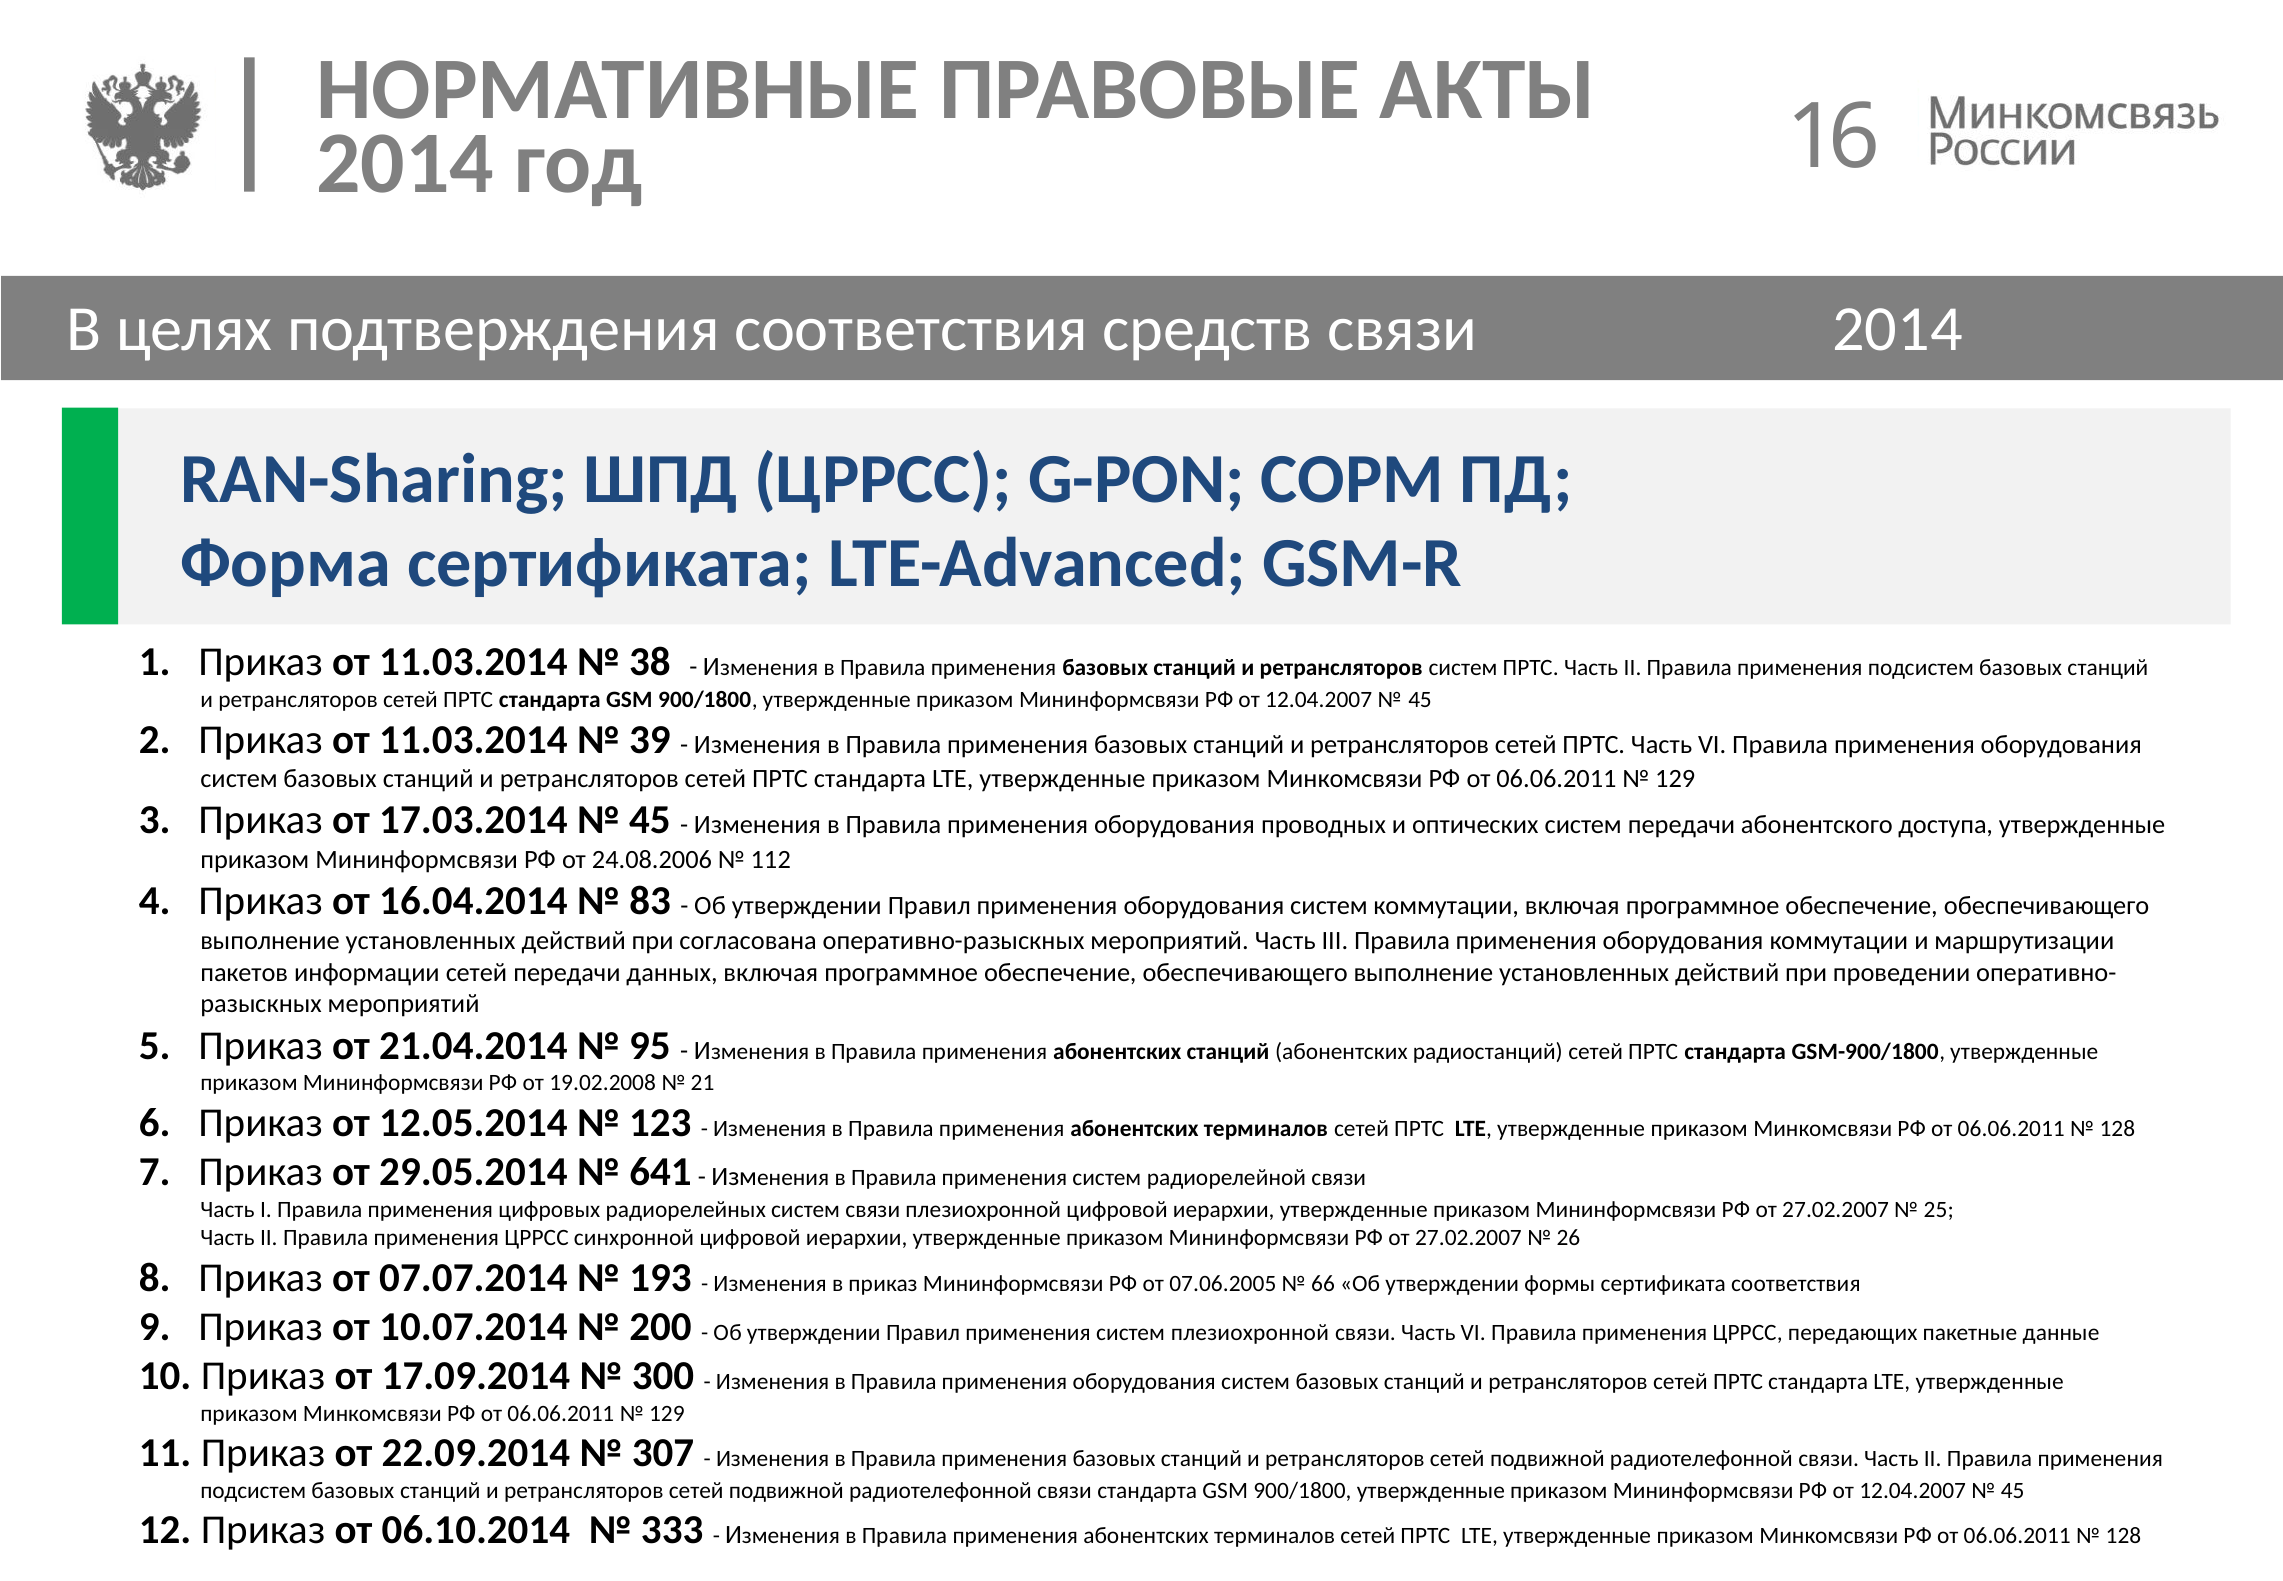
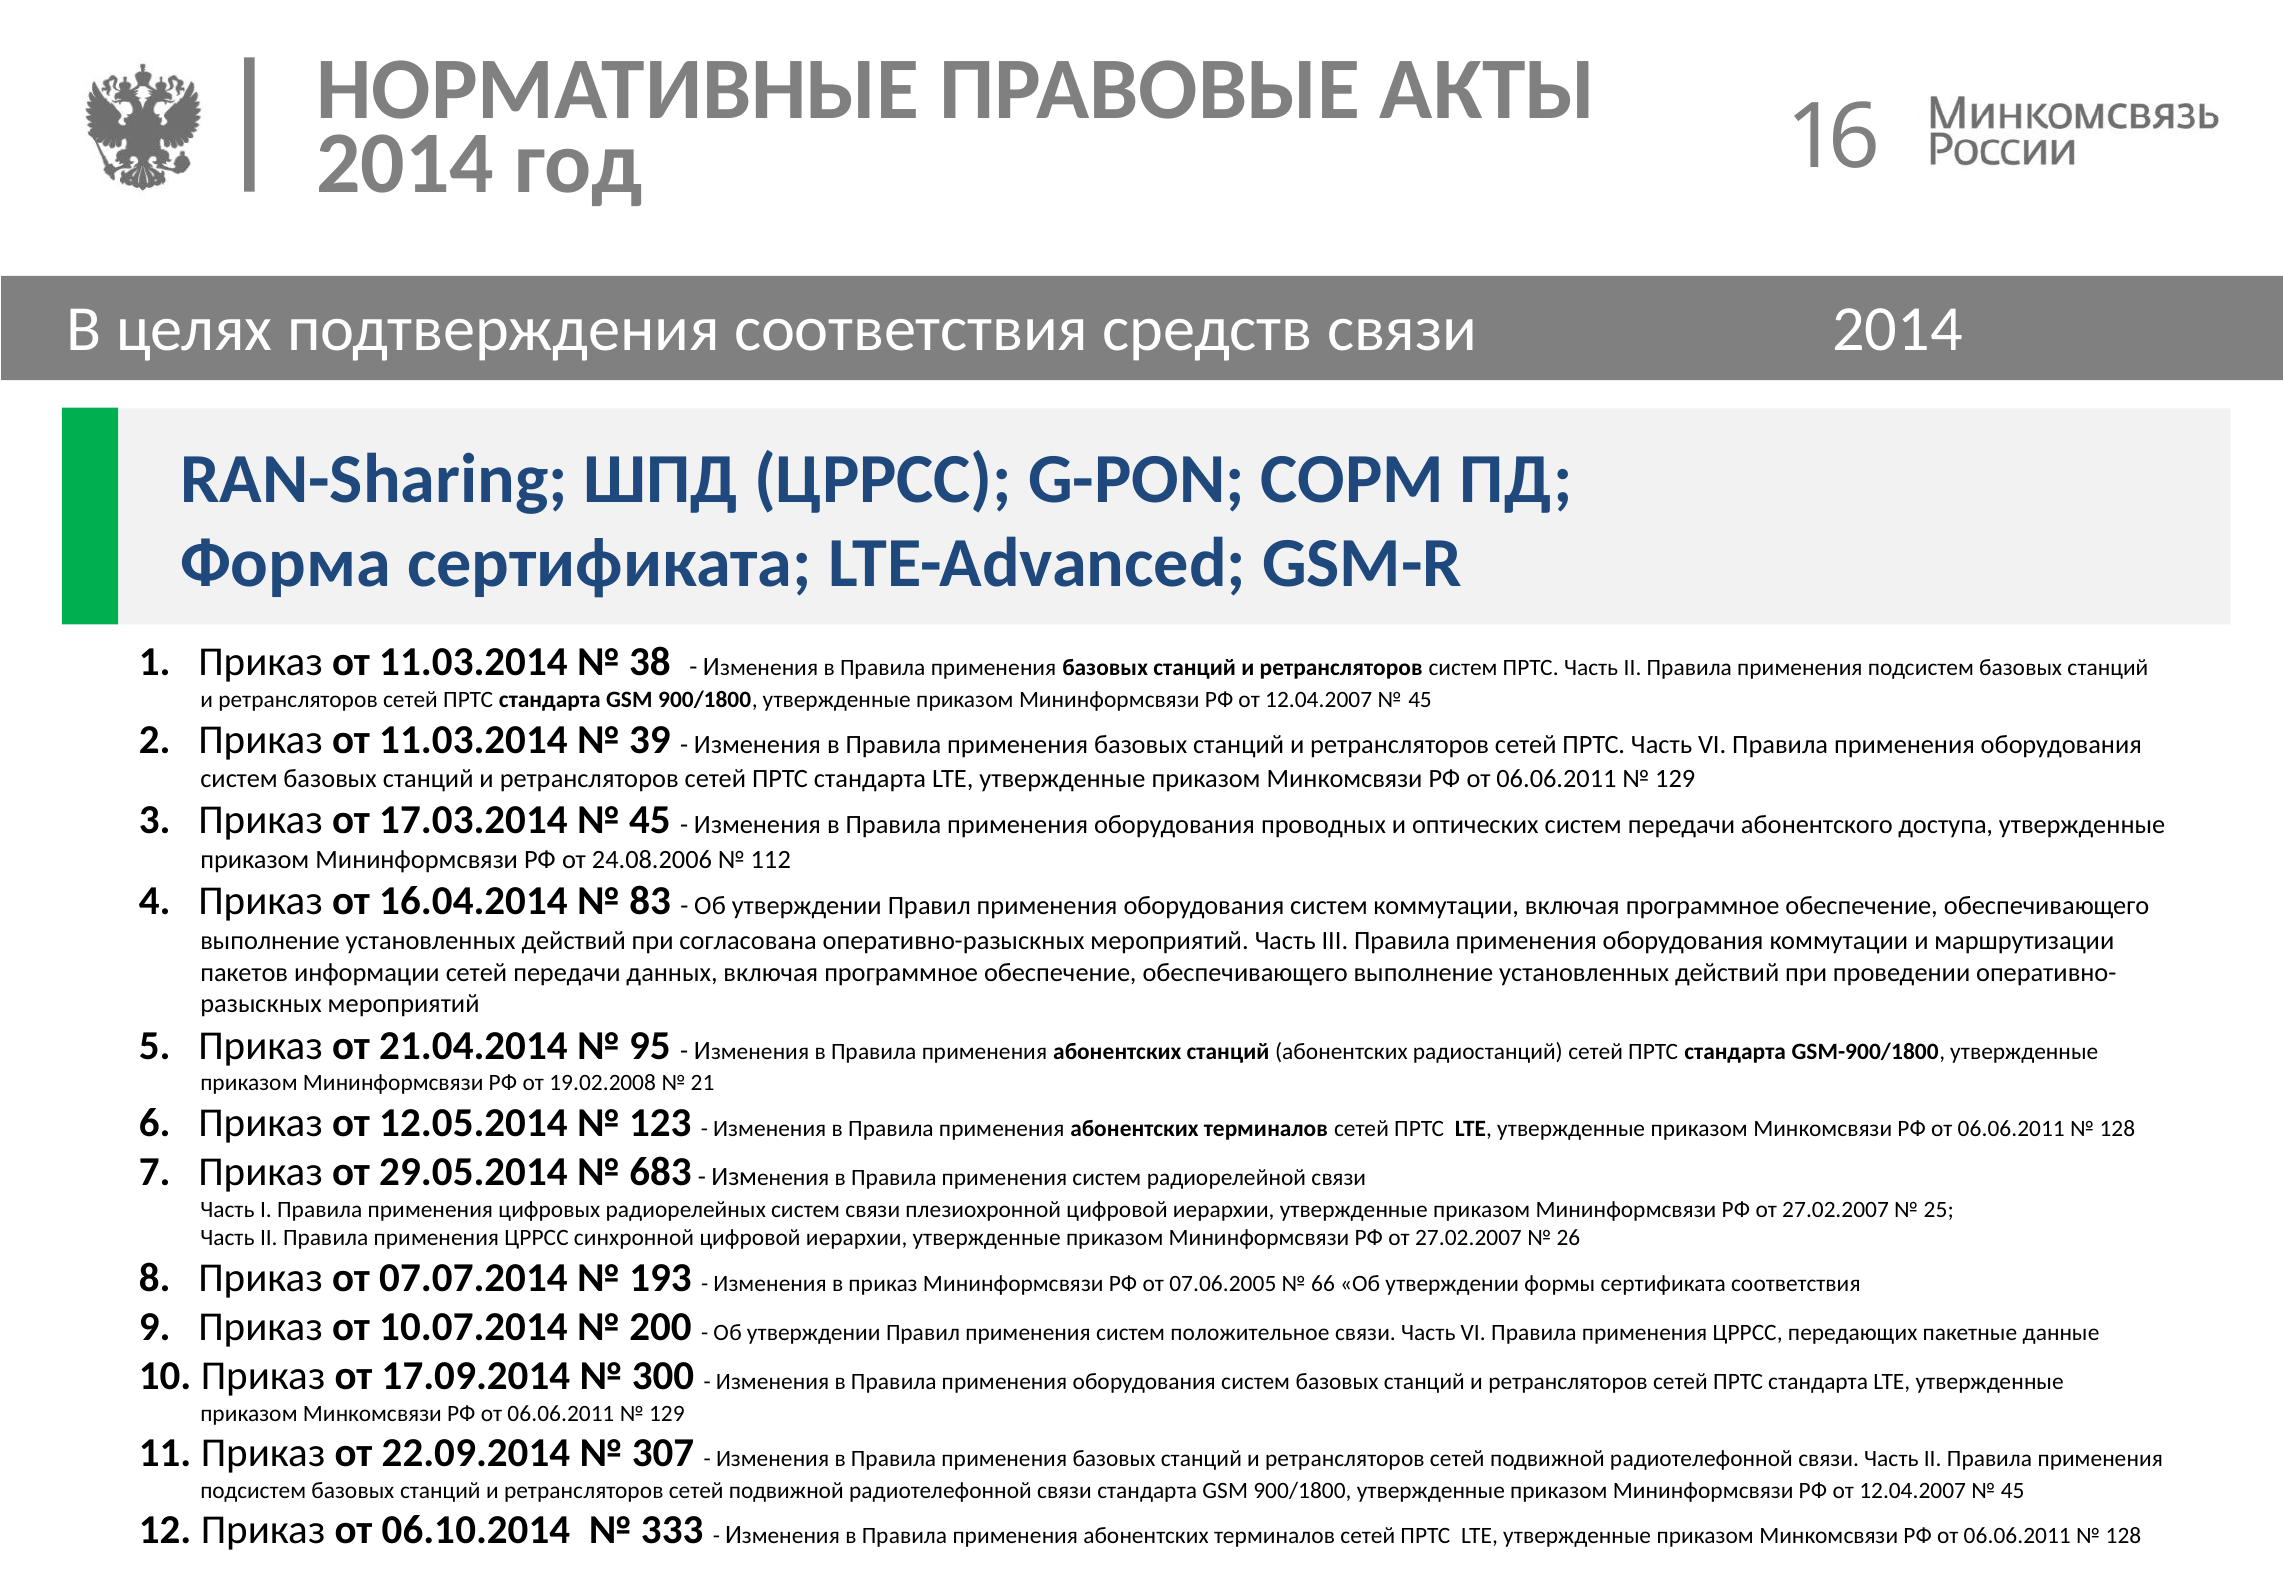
641: 641 -> 683
систем плезиохронной: плезиохронной -> положительное
